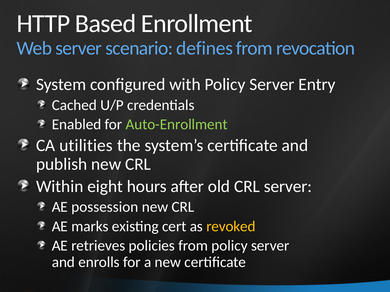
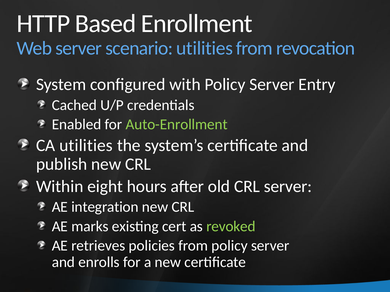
scenario defines: defines -> utilities
possession: possession -> integration
revoked colour: yellow -> light green
